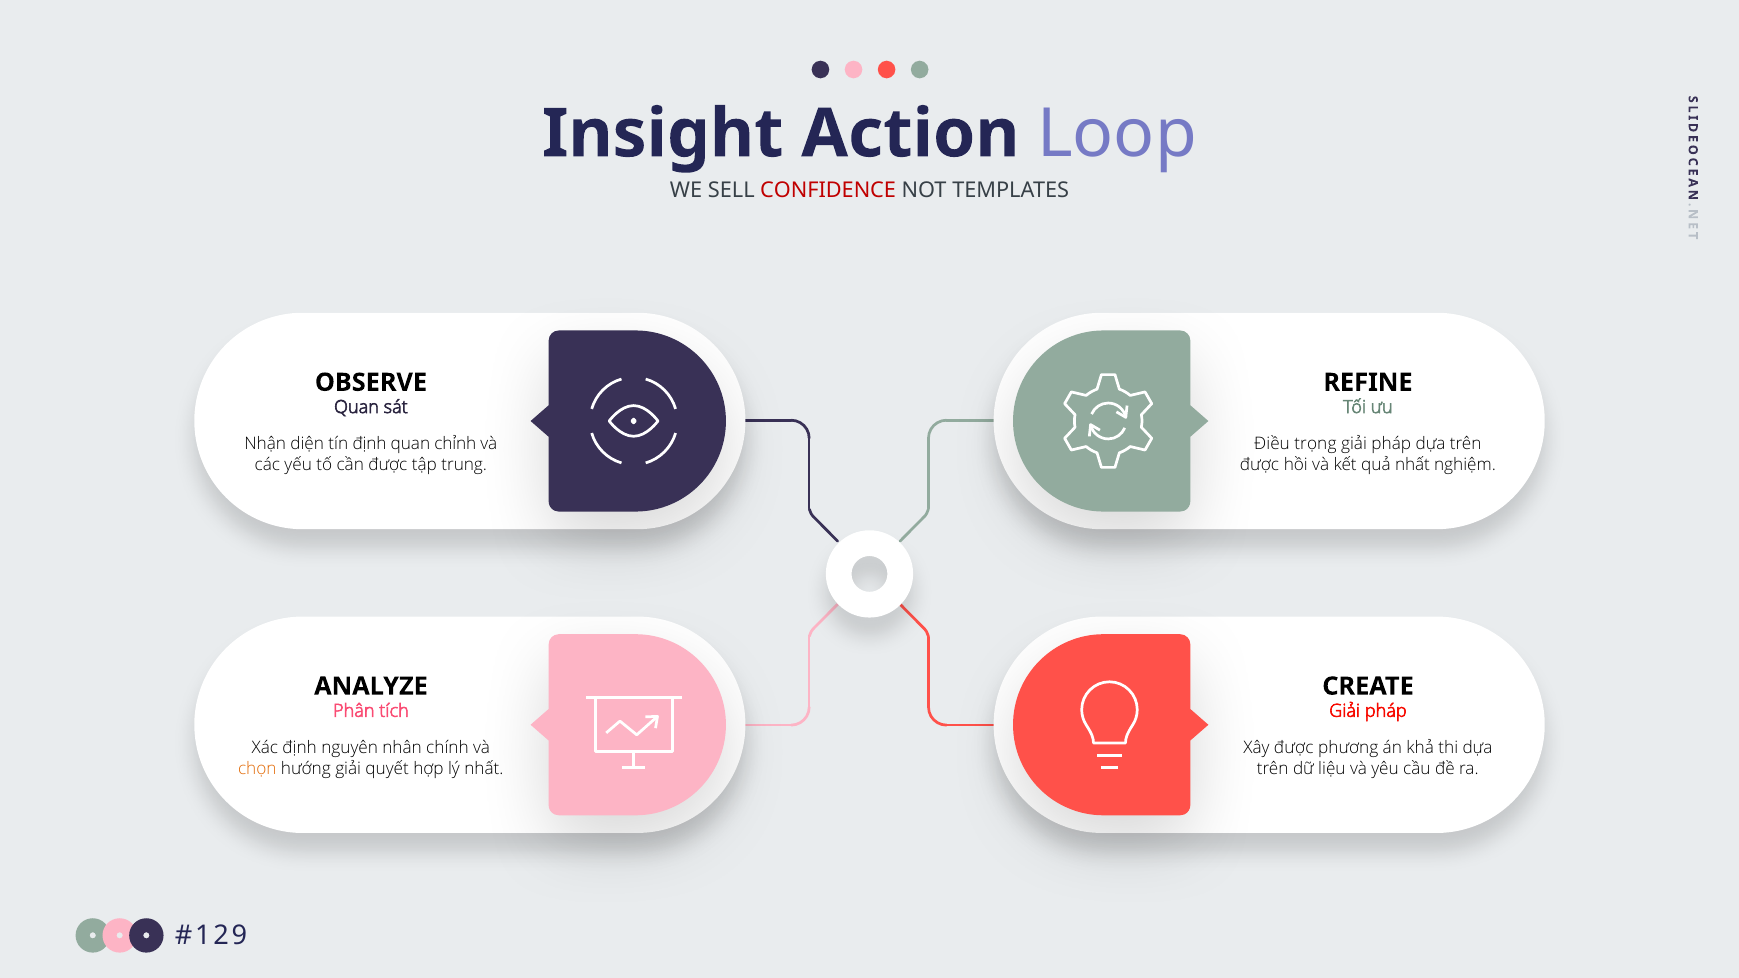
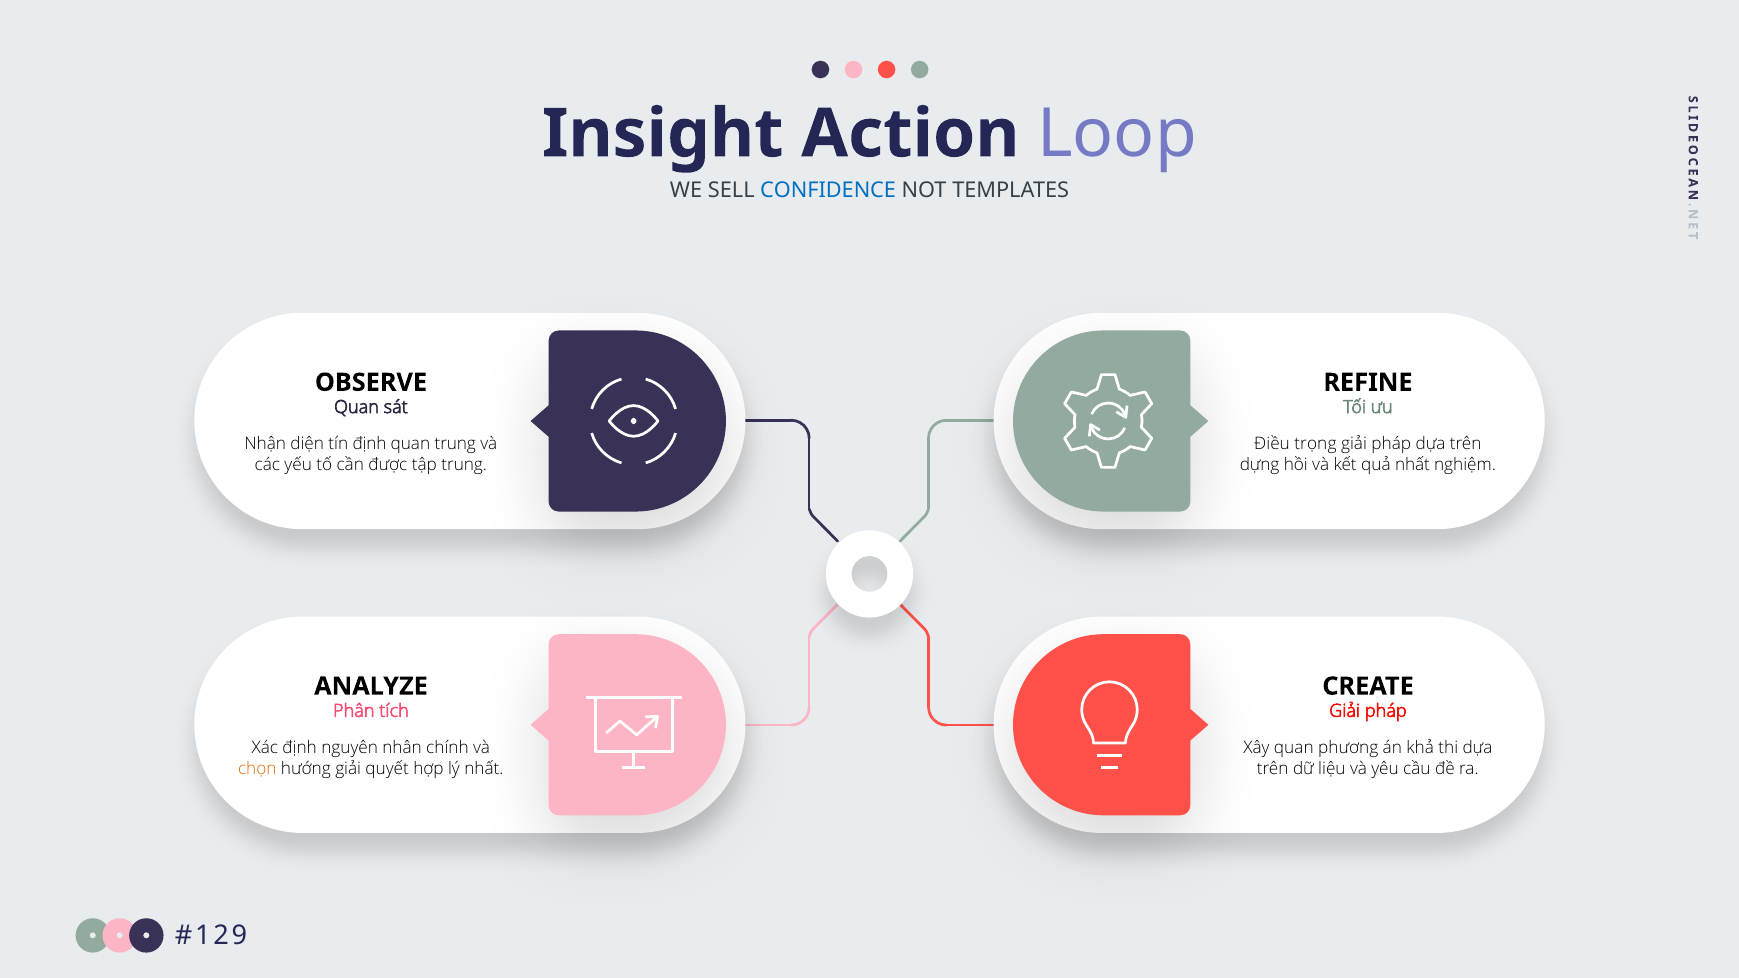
CONFIDENCE colour: red -> blue
quan chỉnh: chỉnh -> trung
được at (1259, 465): được -> dựng
Xây được: được -> quan
